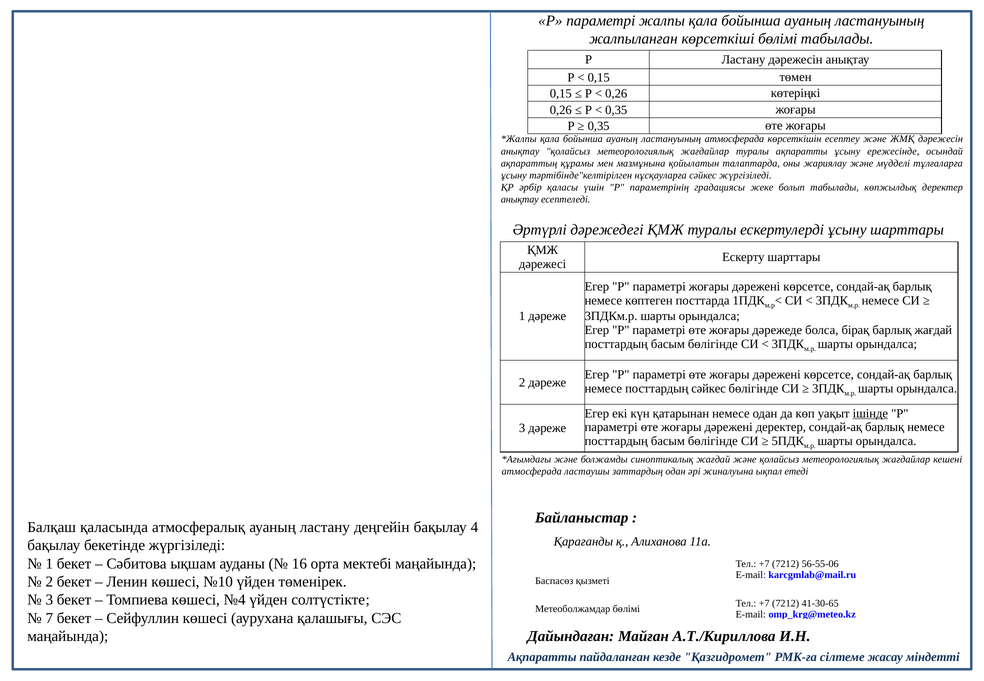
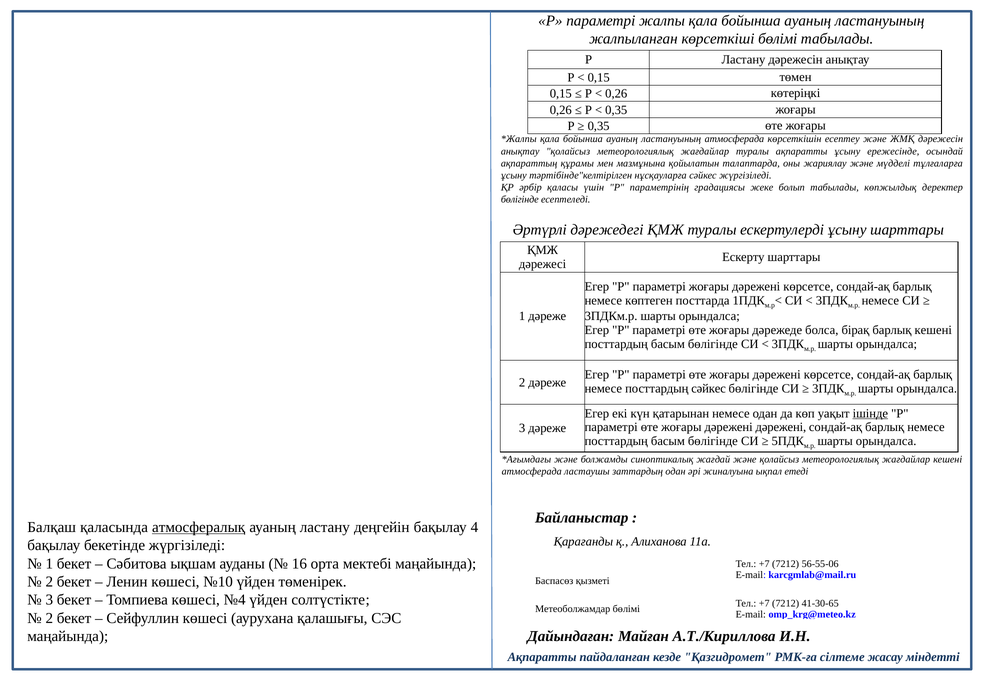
анықтау at (520, 200): анықтау -> бөлігінде
барлық жағдай: жағдай -> кешені
дәрежені деректер: деректер -> дәрежені
атмосфералық underline: none -> present
7 at (49, 618): 7 -> 2
